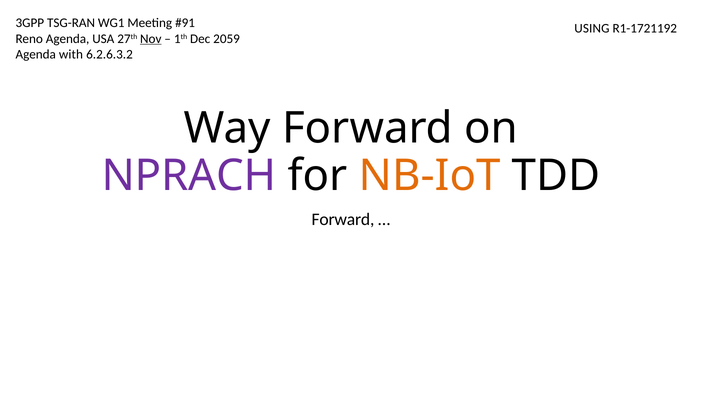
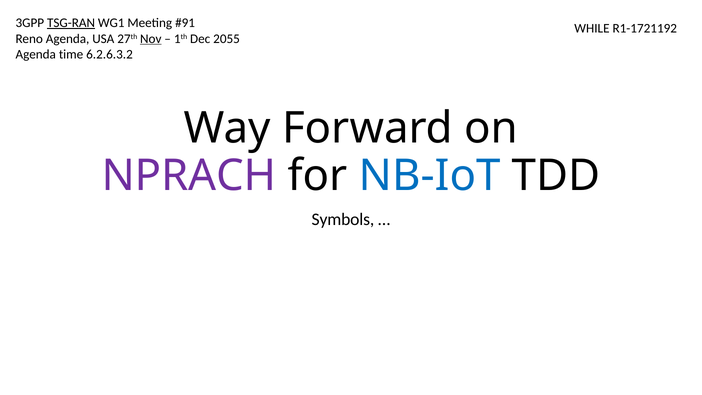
TSG-RAN underline: none -> present
USING: USING -> WHILE
2059: 2059 -> 2055
with: with -> time
NB-IoT colour: orange -> blue
Forward at (343, 219): Forward -> Symbols
